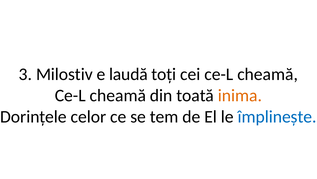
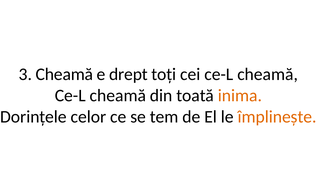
3 Milostiv: Milostiv -> Cheamă
laudă: laudă -> drept
împlinește colour: blue -> orange
